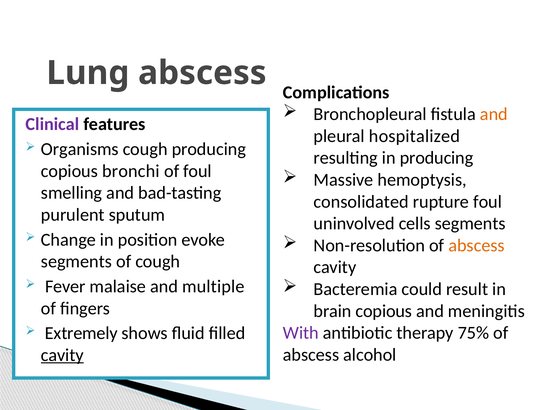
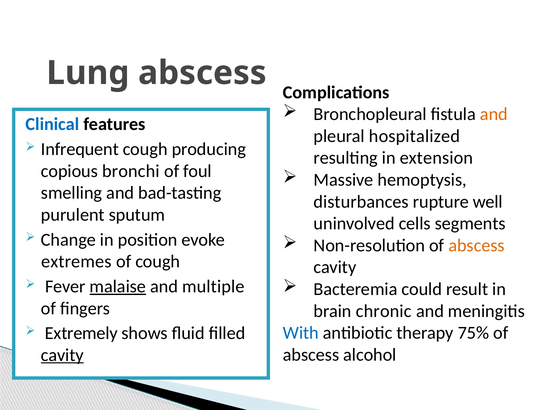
Clinical colour: purple -> blue
Organisms: Organisms -> Infrequent
in producing: producing -> extension
consolidated: consolidated -> disturbances
rupture foul: foul -> well
segments at (76, 261): segments -> extremes
malaise underline: none -> present
brain copious: copious -> chronic
With colour: purple -> blue
